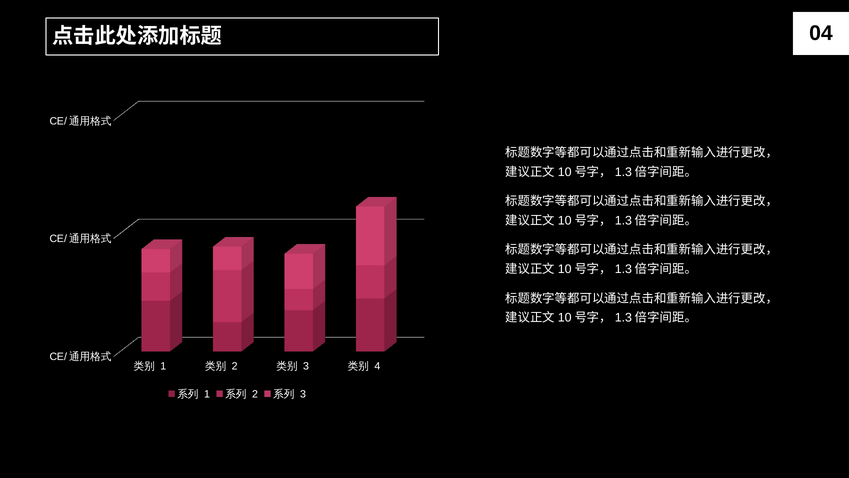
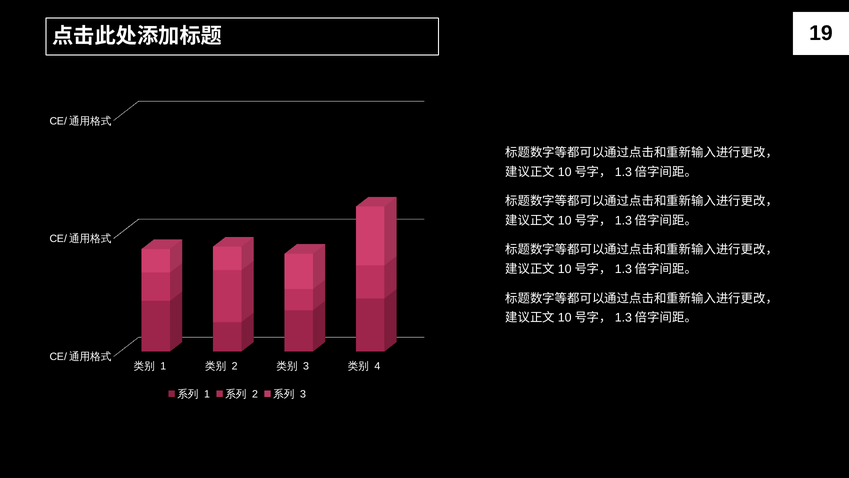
04: 04 -> 19
